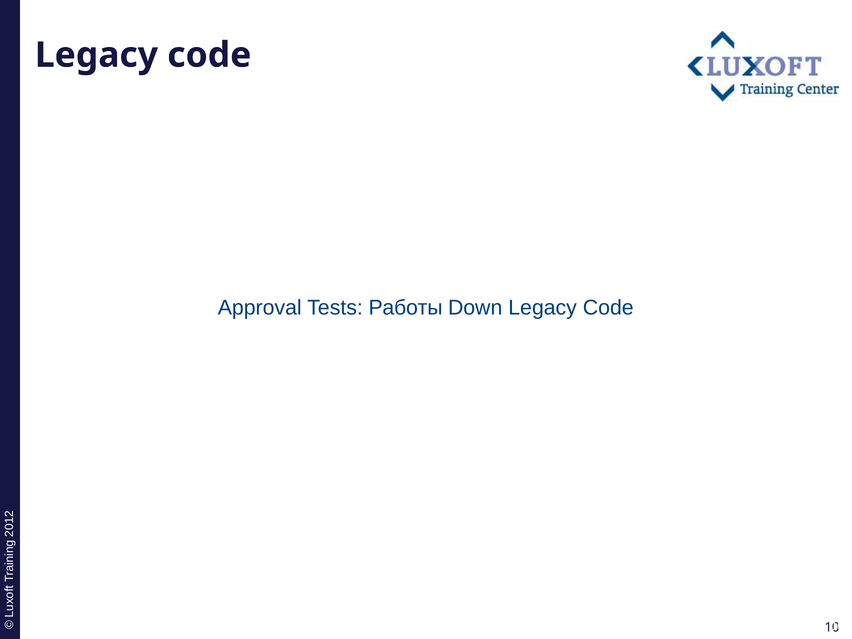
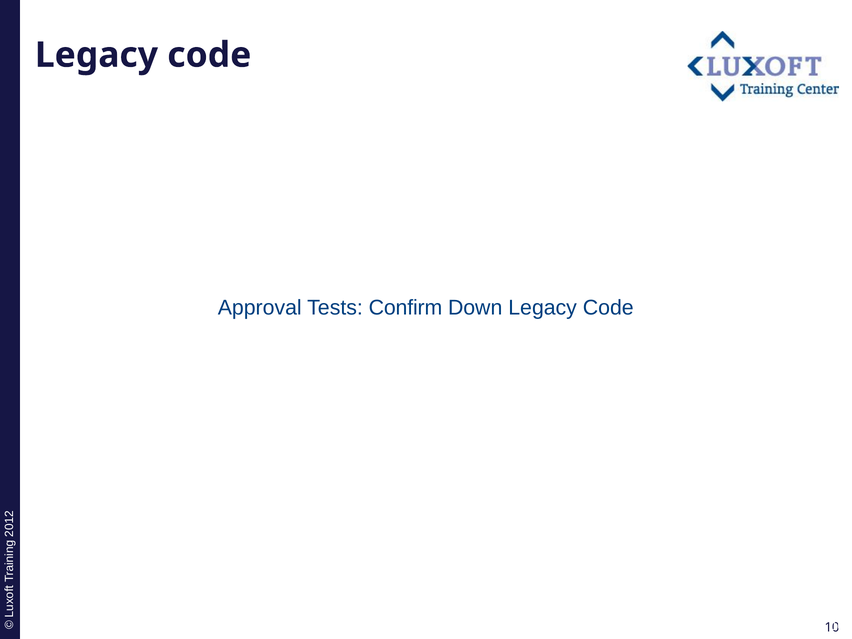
Работы: Работы -> Confirm
